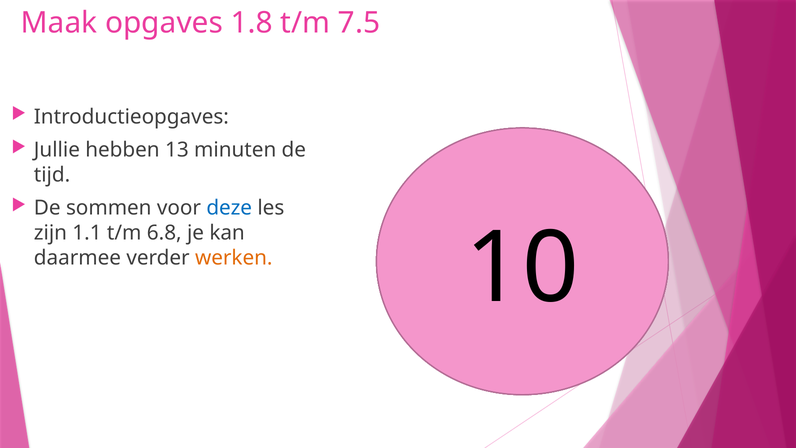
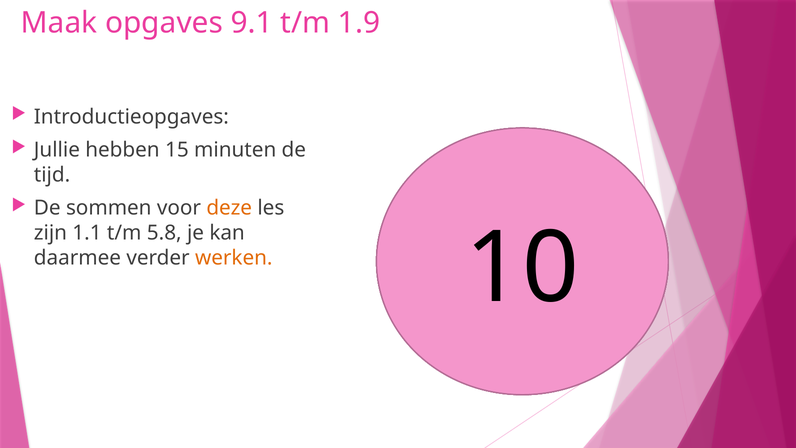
1.8: 1.8 -> 9.1
7.5: 7.5 -> 1.9
13: 13 -> 15
deze colour: blue -> orange
6.8: 6.8 -> 5.8
